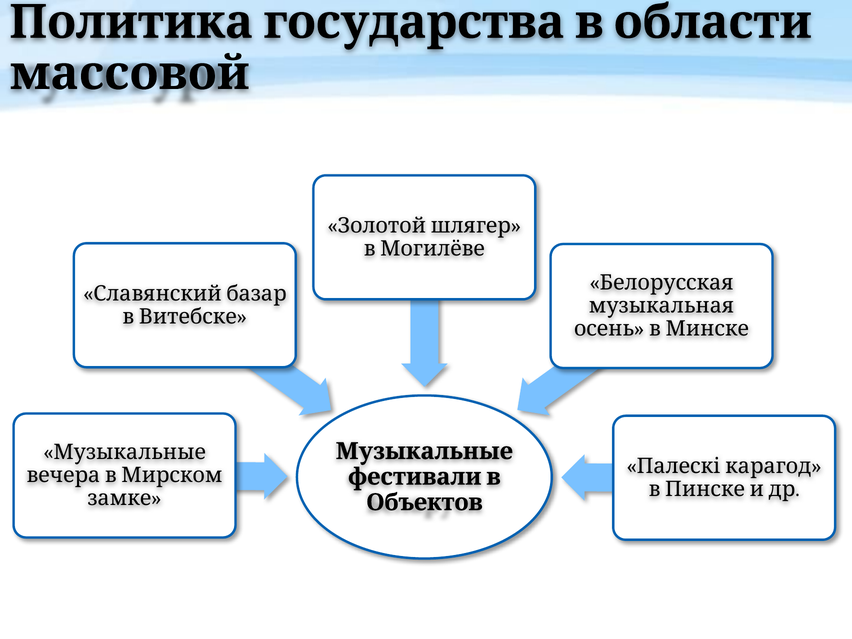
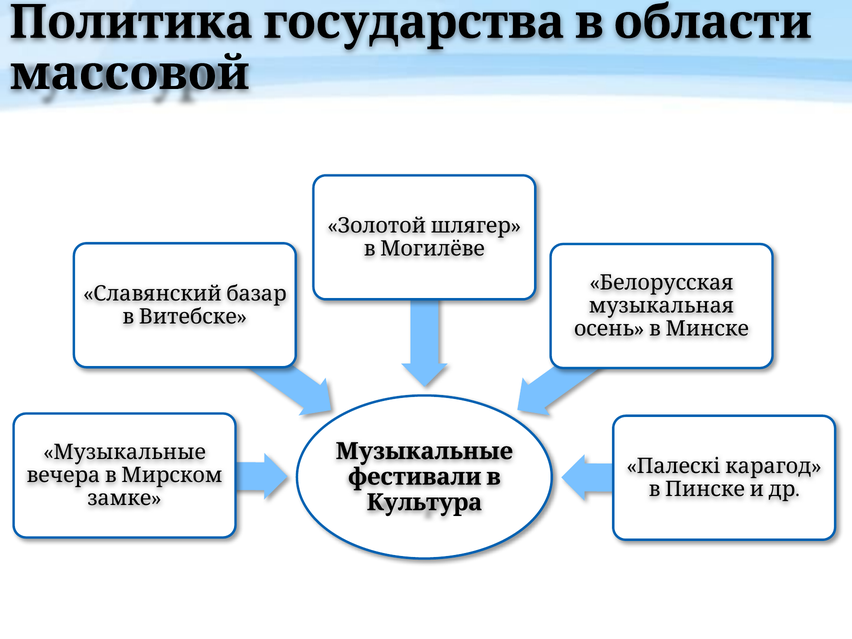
Объектов: Объектов -> Культура
